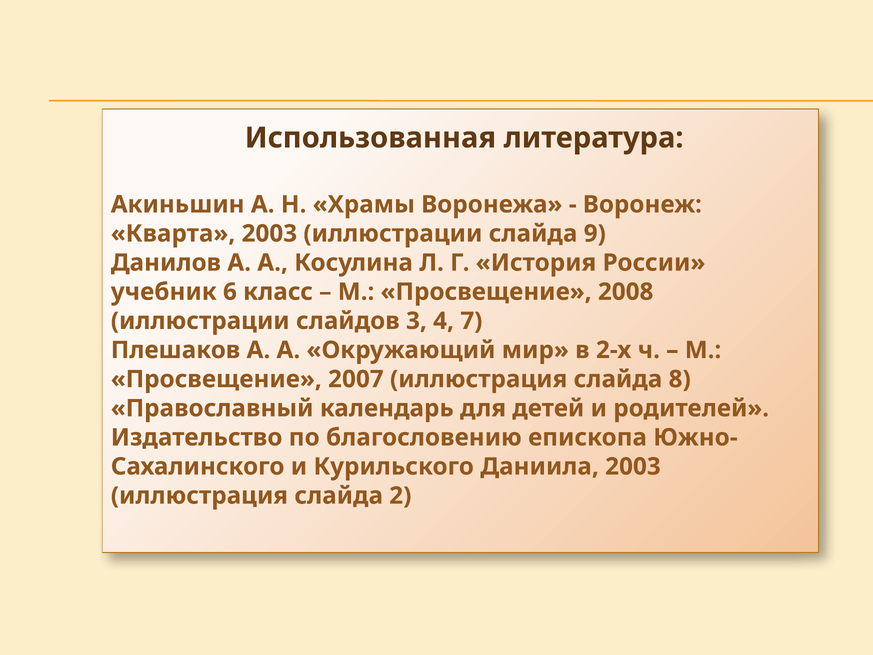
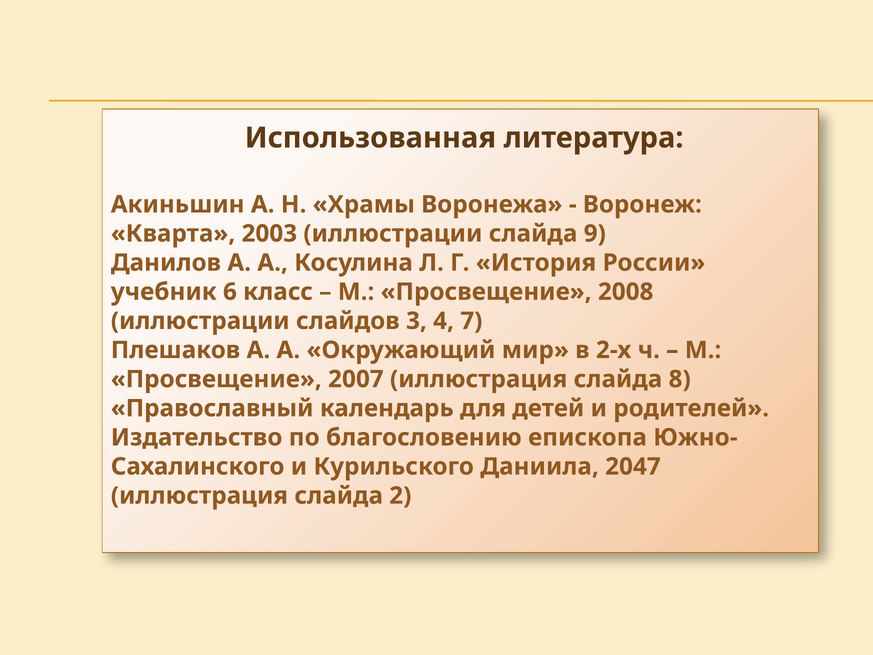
Даниила 2003: 2003 -> 2047
